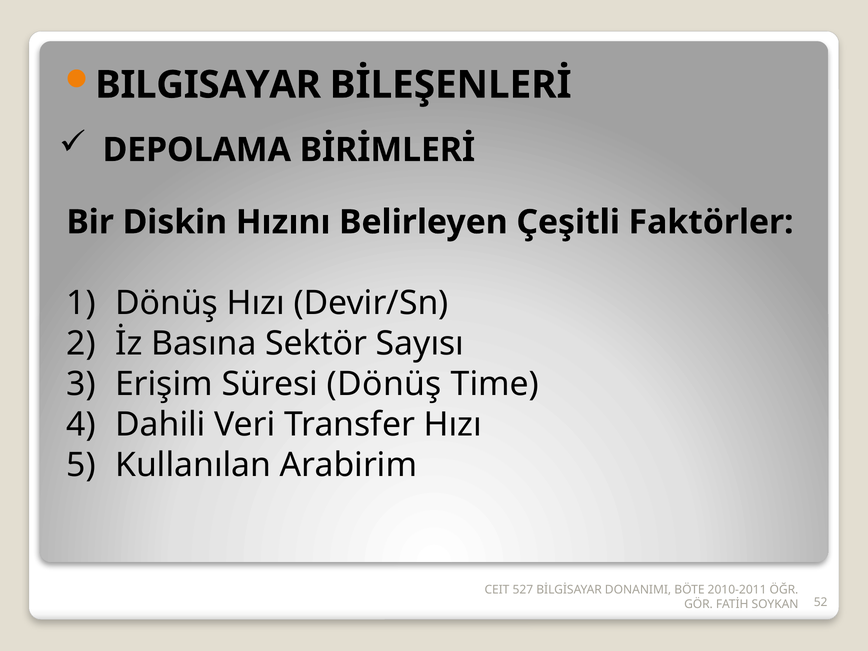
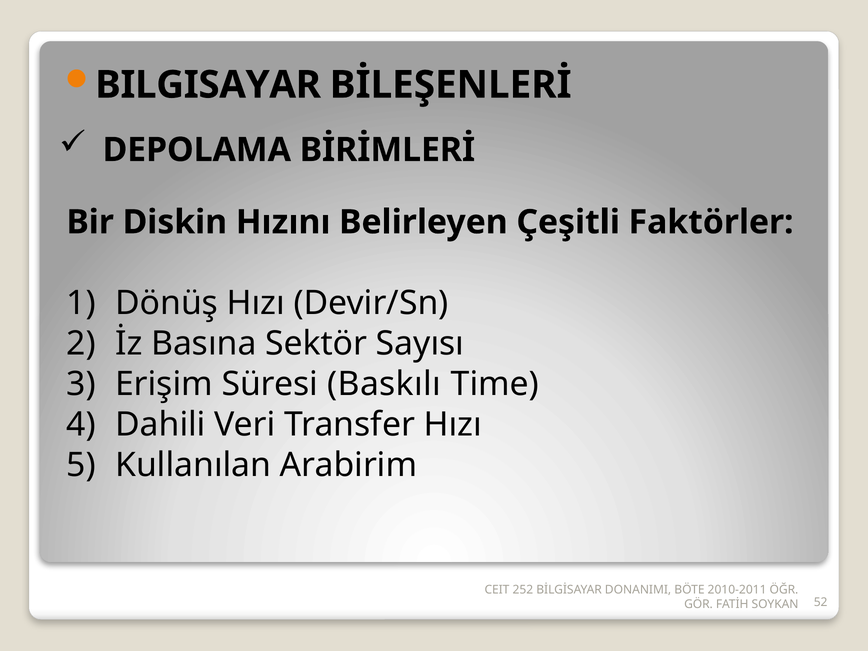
Süresi Dönüş: Dönüş -> Baskılı
527: 527 -> 252
